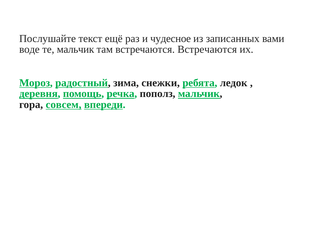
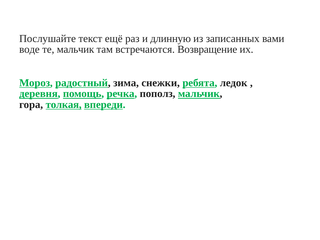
чудесное: чудесное -> длинную
встречаются Встречаются: Встречаются -> Возвращение
совсем: совсем -> толкая
